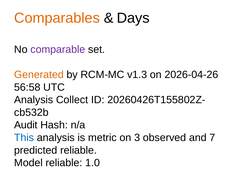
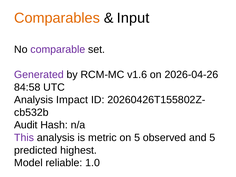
Days: Days -> Input
Generated colour: orange -> purple
v1.3: v1.3 -> v1.6
56:58: 56:58 -> 84:58
Collect: Collect -> Impact
This colour: blue -> purple
on 3: 3 -> 5
and 7: 7 -> 5
predicted reliable: reliable -> highest
